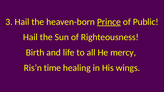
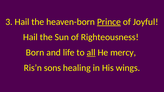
Public: Public -> Joyful
Birth: Birth -> Born
all underline: none -> present
time: time -> sons
